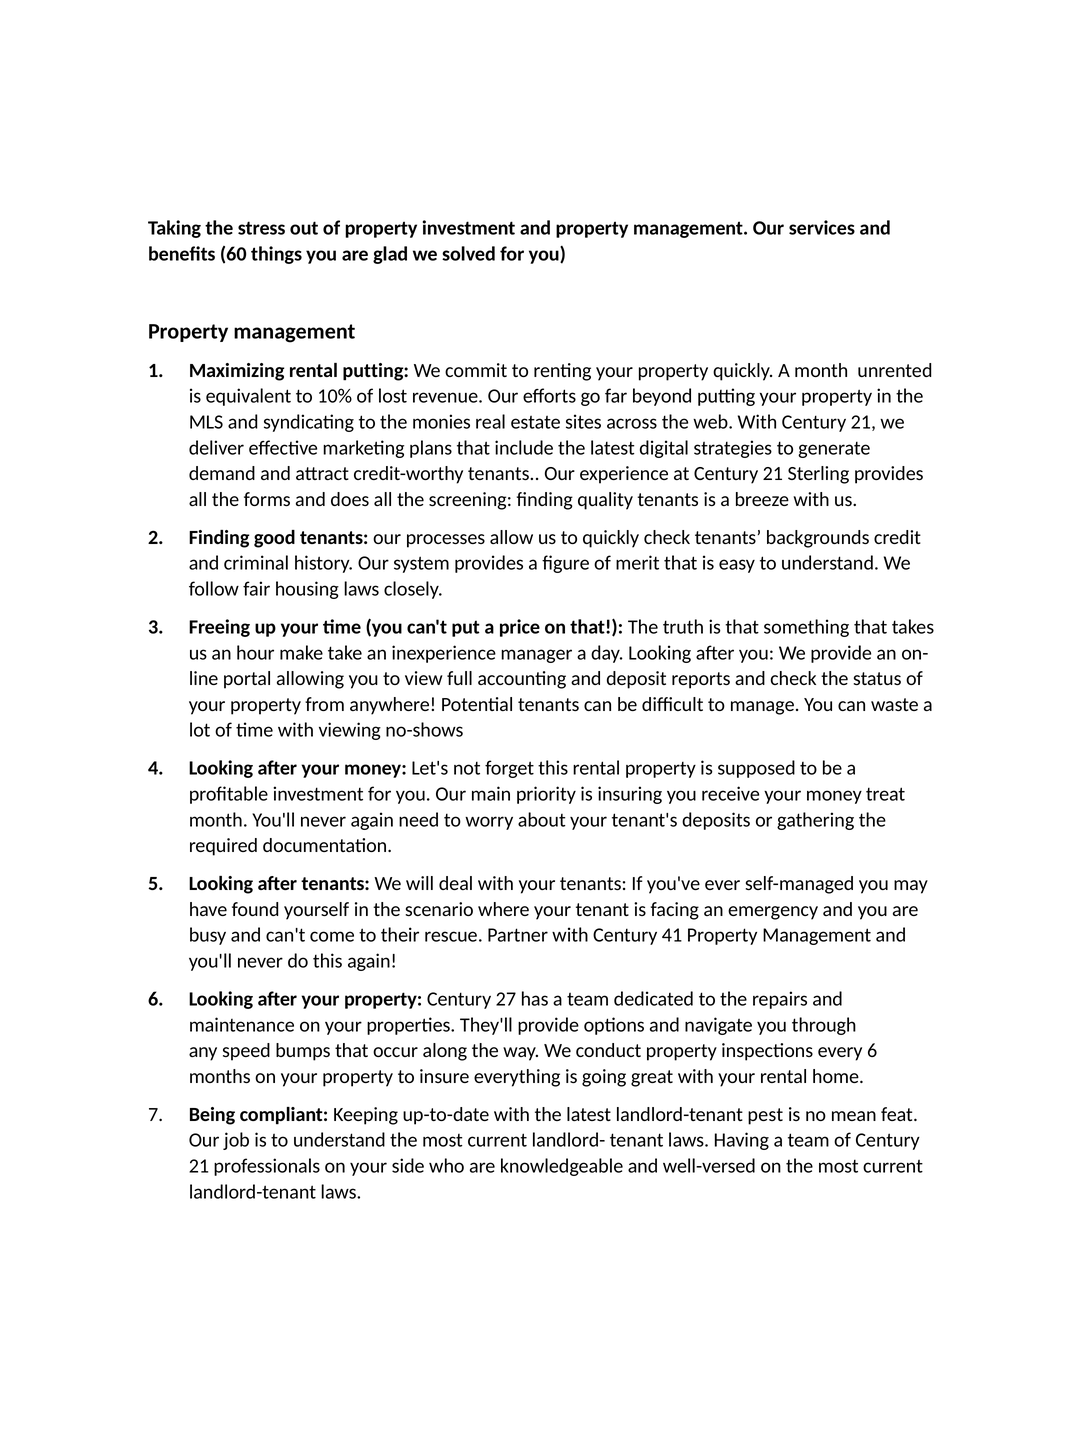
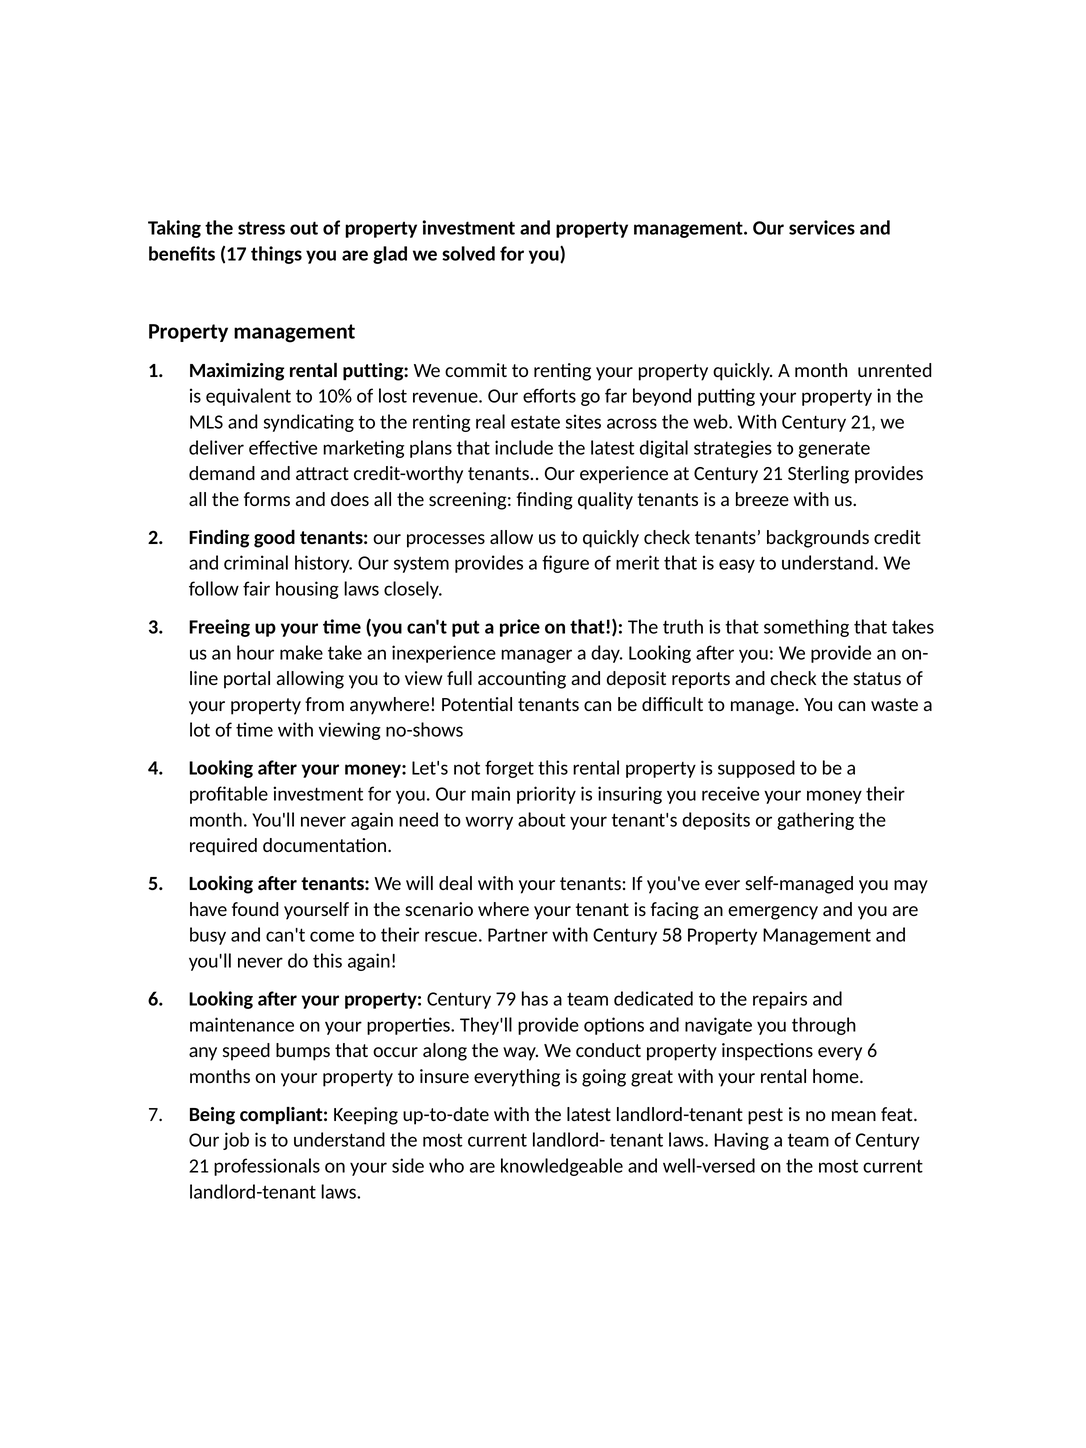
60: 60 -> 17
the monies: monies -> renting
money treat: treat -> their
41: 41 -> 58
27: 27 -> 79
